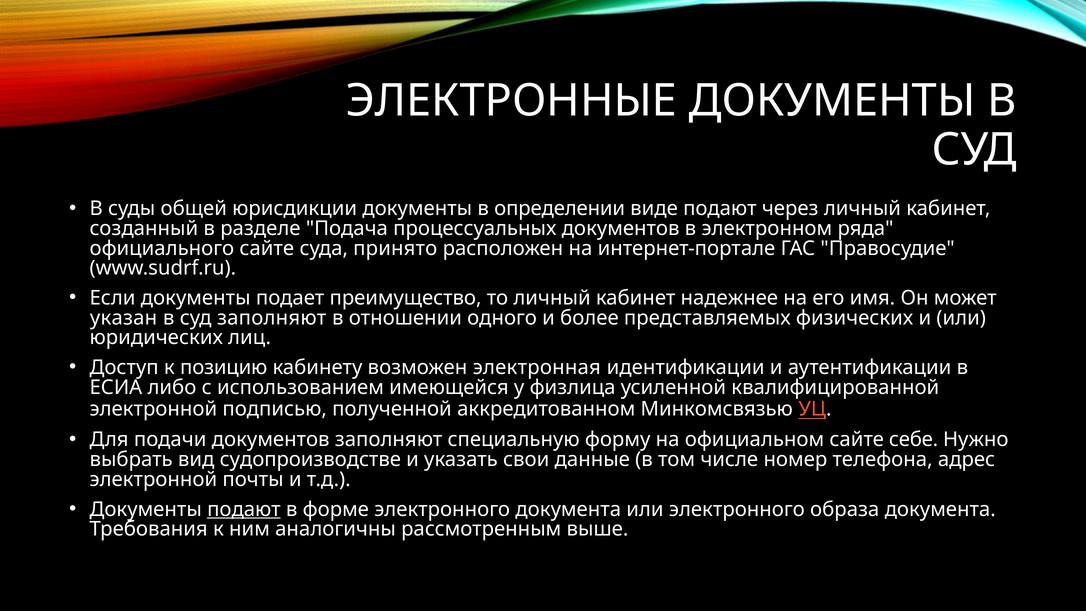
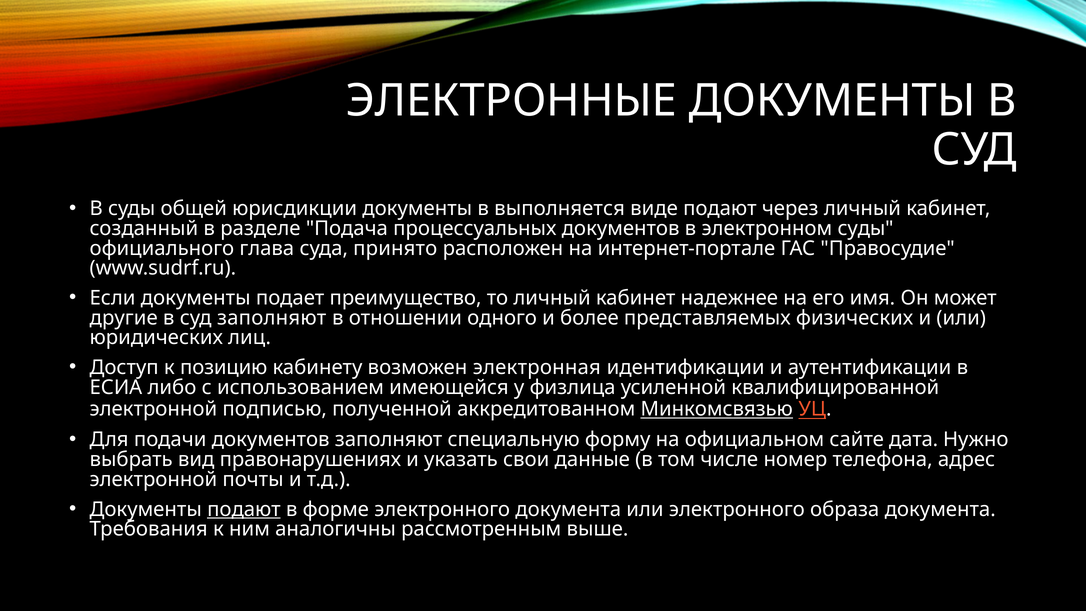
определении: определении -> выполняется
электронном ряда: ряда -> суды
официального сайте: сайте -> глава
указан: указан -> другие
Минкомсвязью underline: none -> present
себе: себе -> дата
судопроизводстве: судопроизводстве -> правонарушениях
